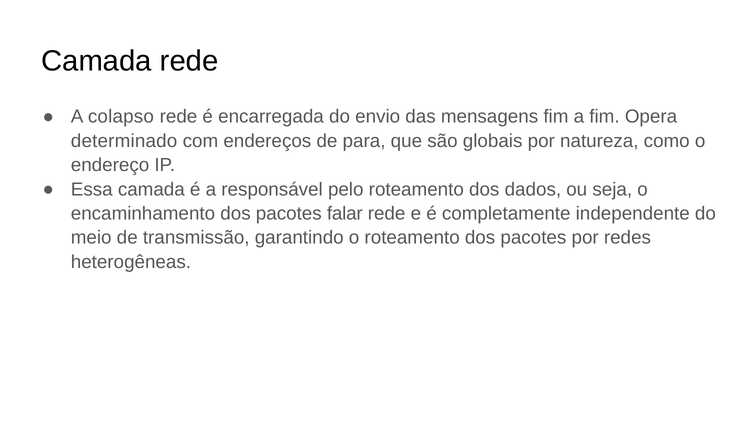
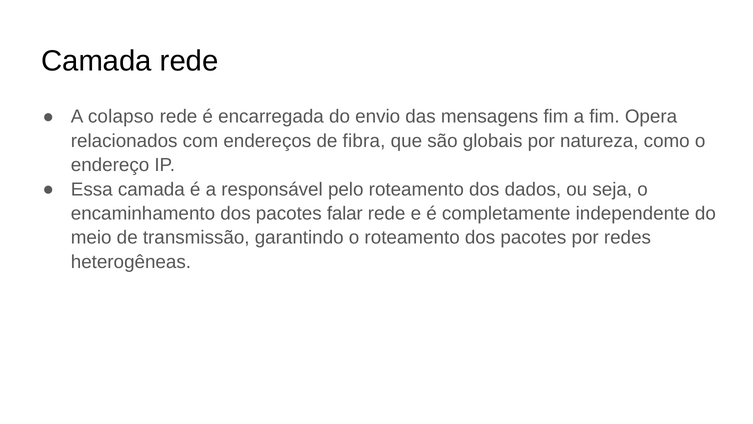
determinado: determinado -> relacionados
para: para -> fibra
